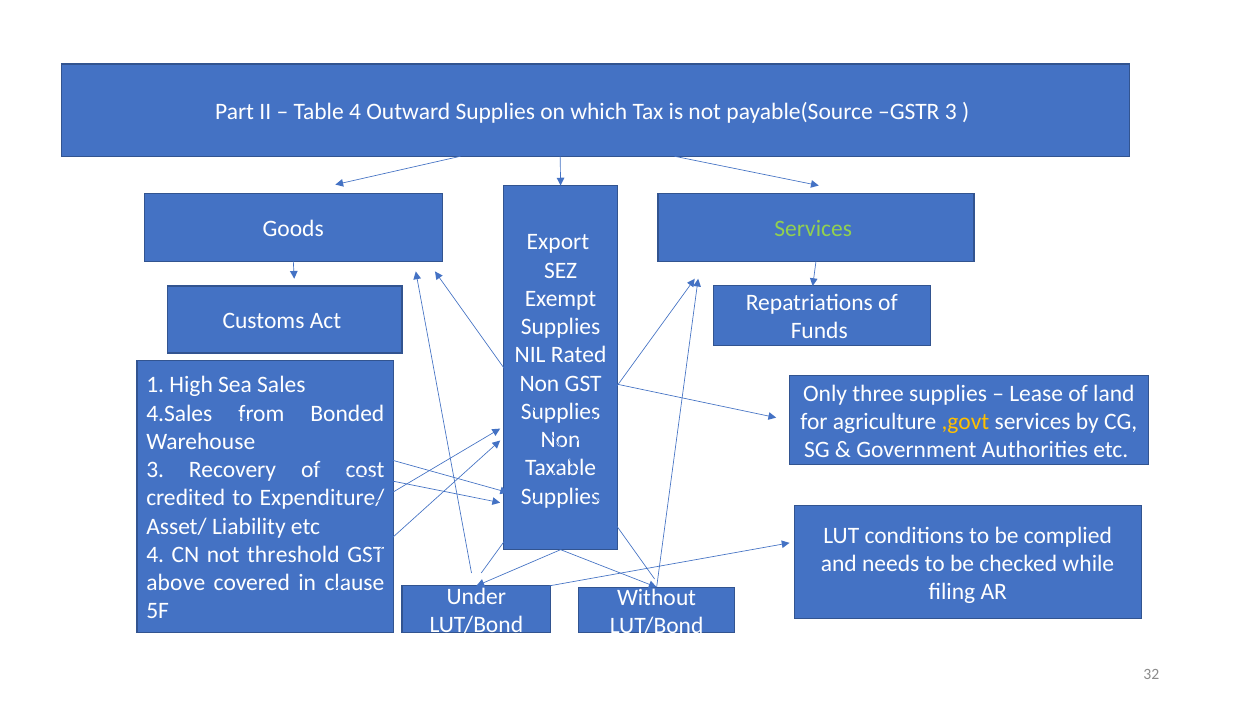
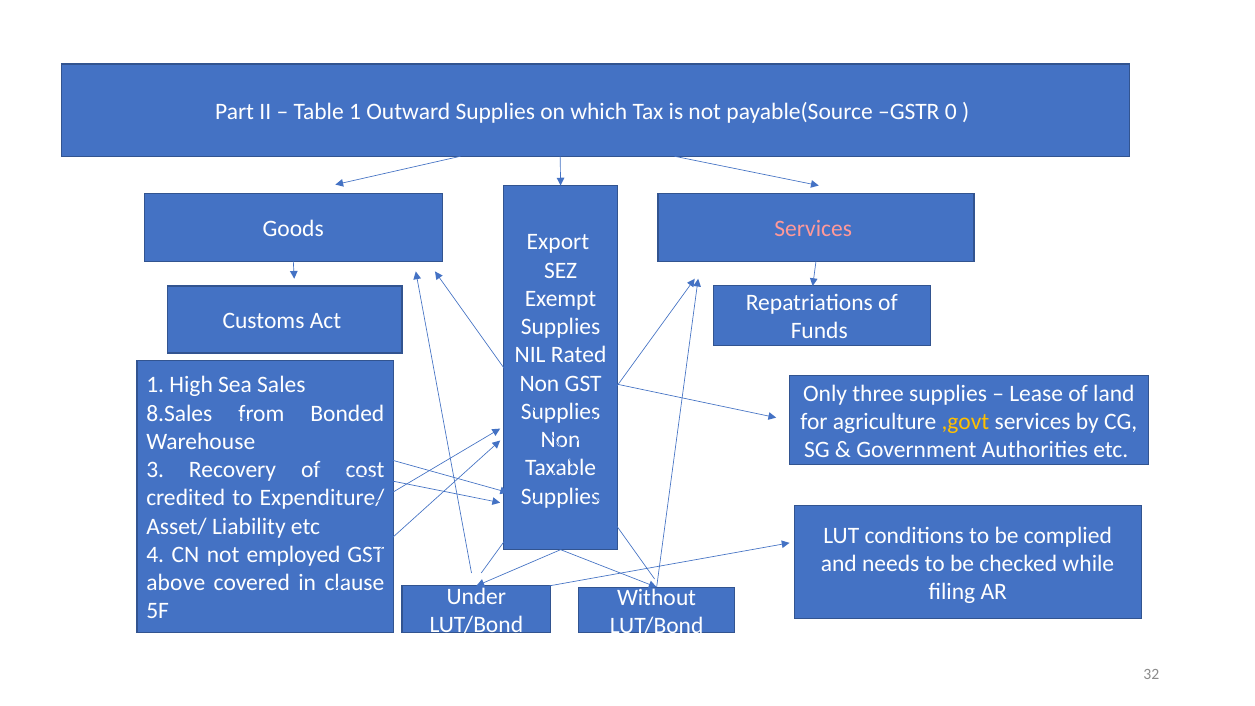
Table 4: 4 -> 1
GSTR 3: 3 -> 0
Services at (813, 229) colour: light green -> pink
4.Sales: 4.Sales -> 8.Sales
threshold: threshold -> employed
